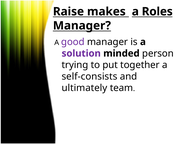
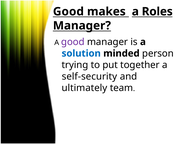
Raise at (68, 12): Raise -> Good
solution colour: purple -> blue
self-consists: self-consists -> self-security
